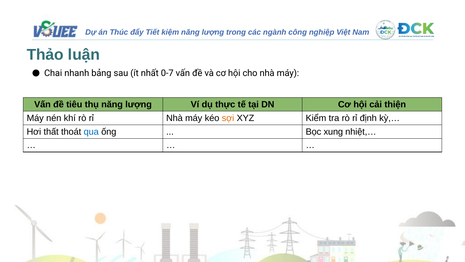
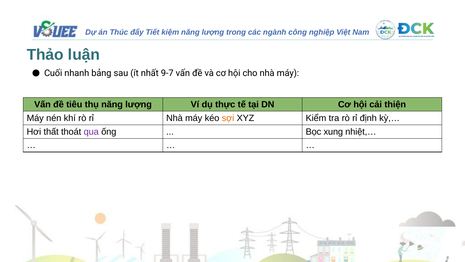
Chai: Chai -> Cuối
0-7: 0-7 -> 9-7
qua colour: blue -> purple
